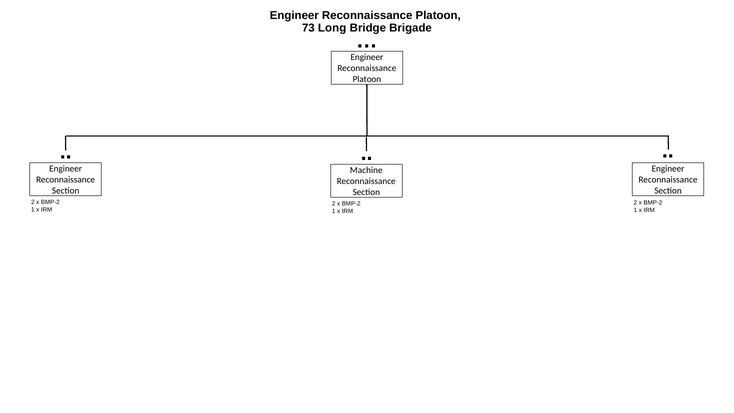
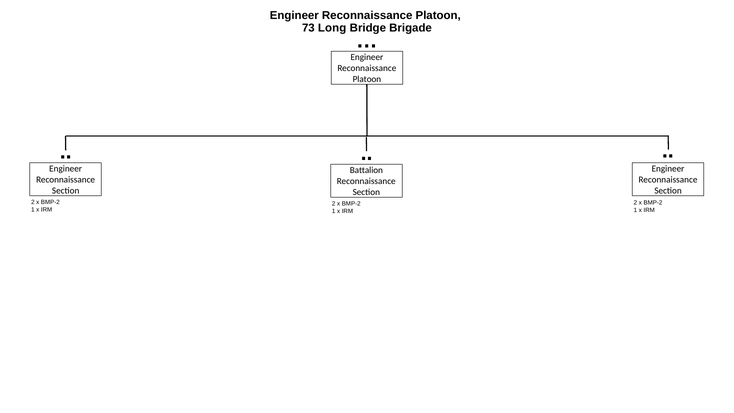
Machine: Machine -> Battalion
